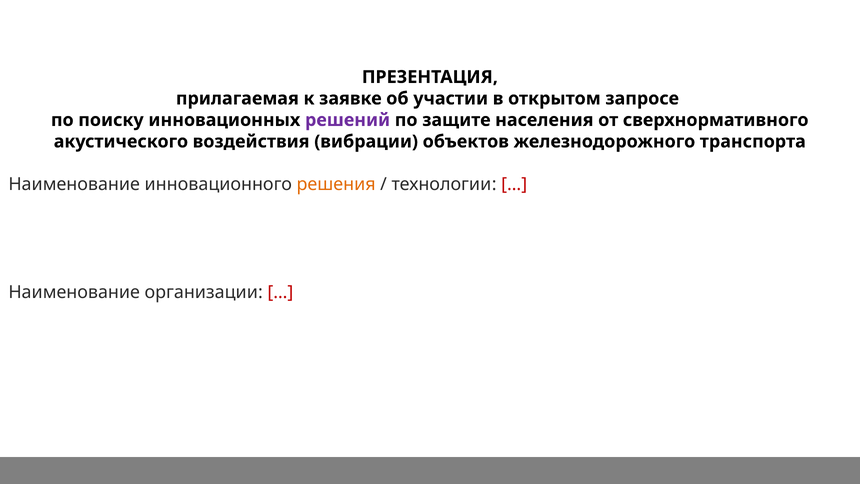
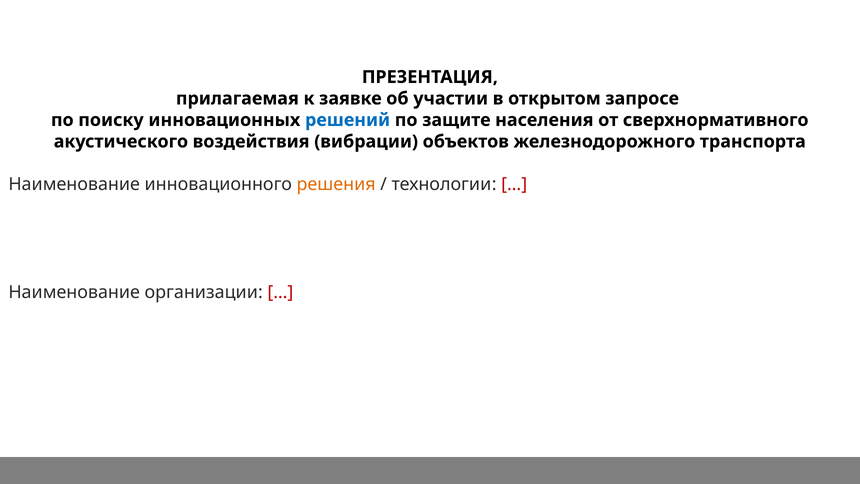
решений colour: purple -> blue
